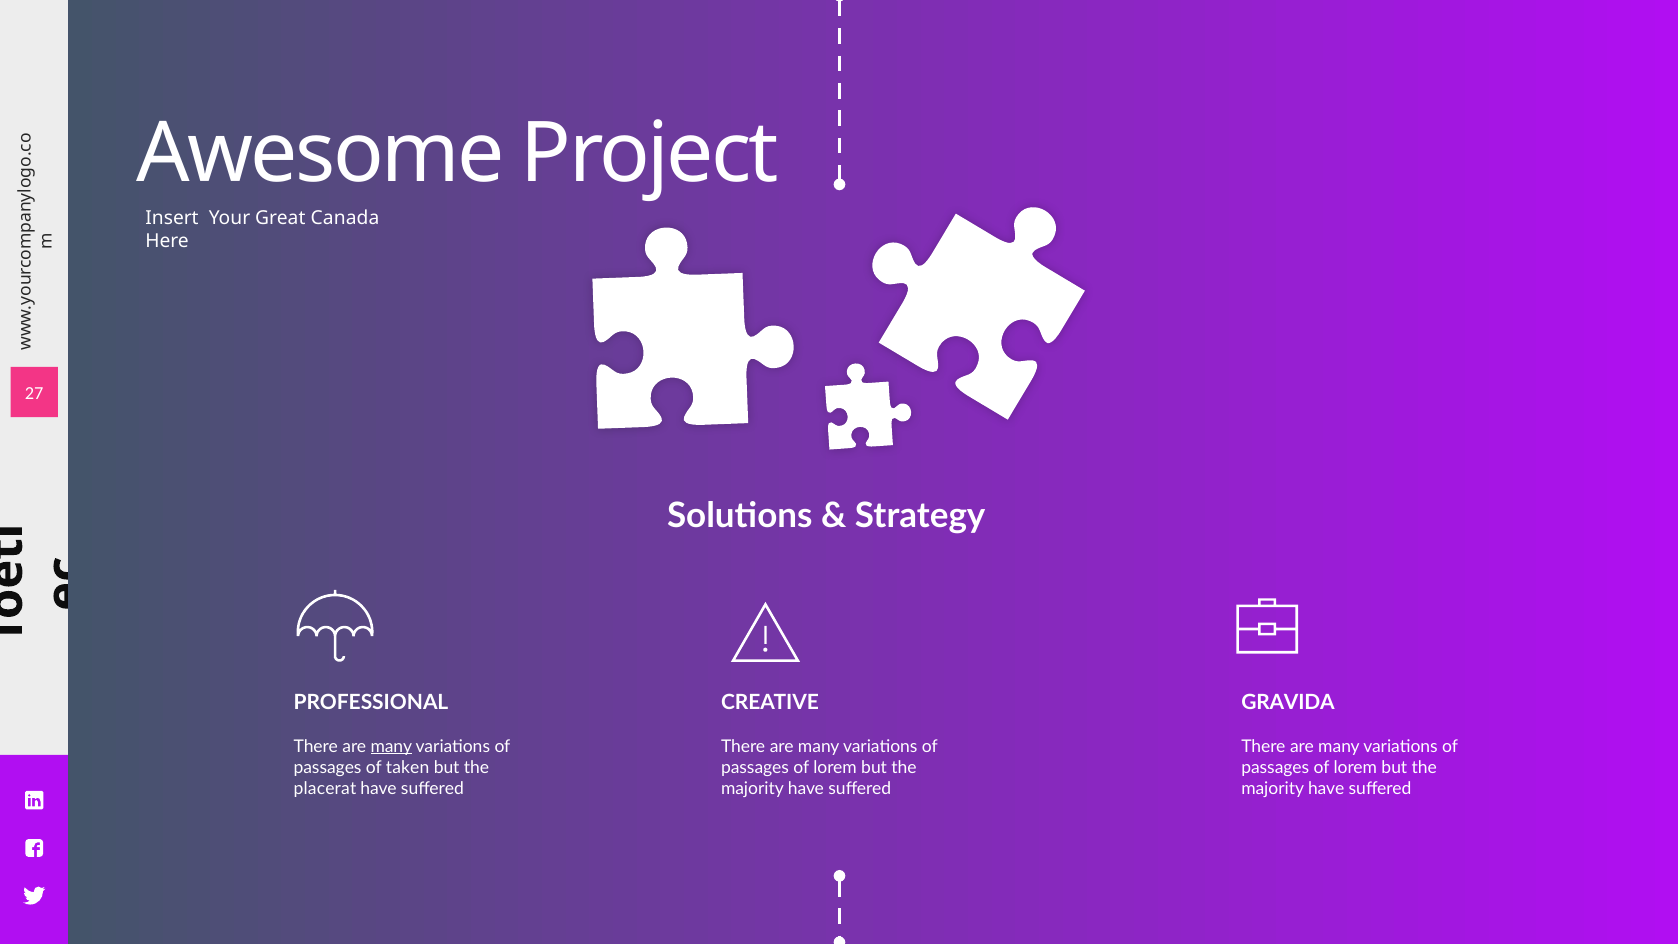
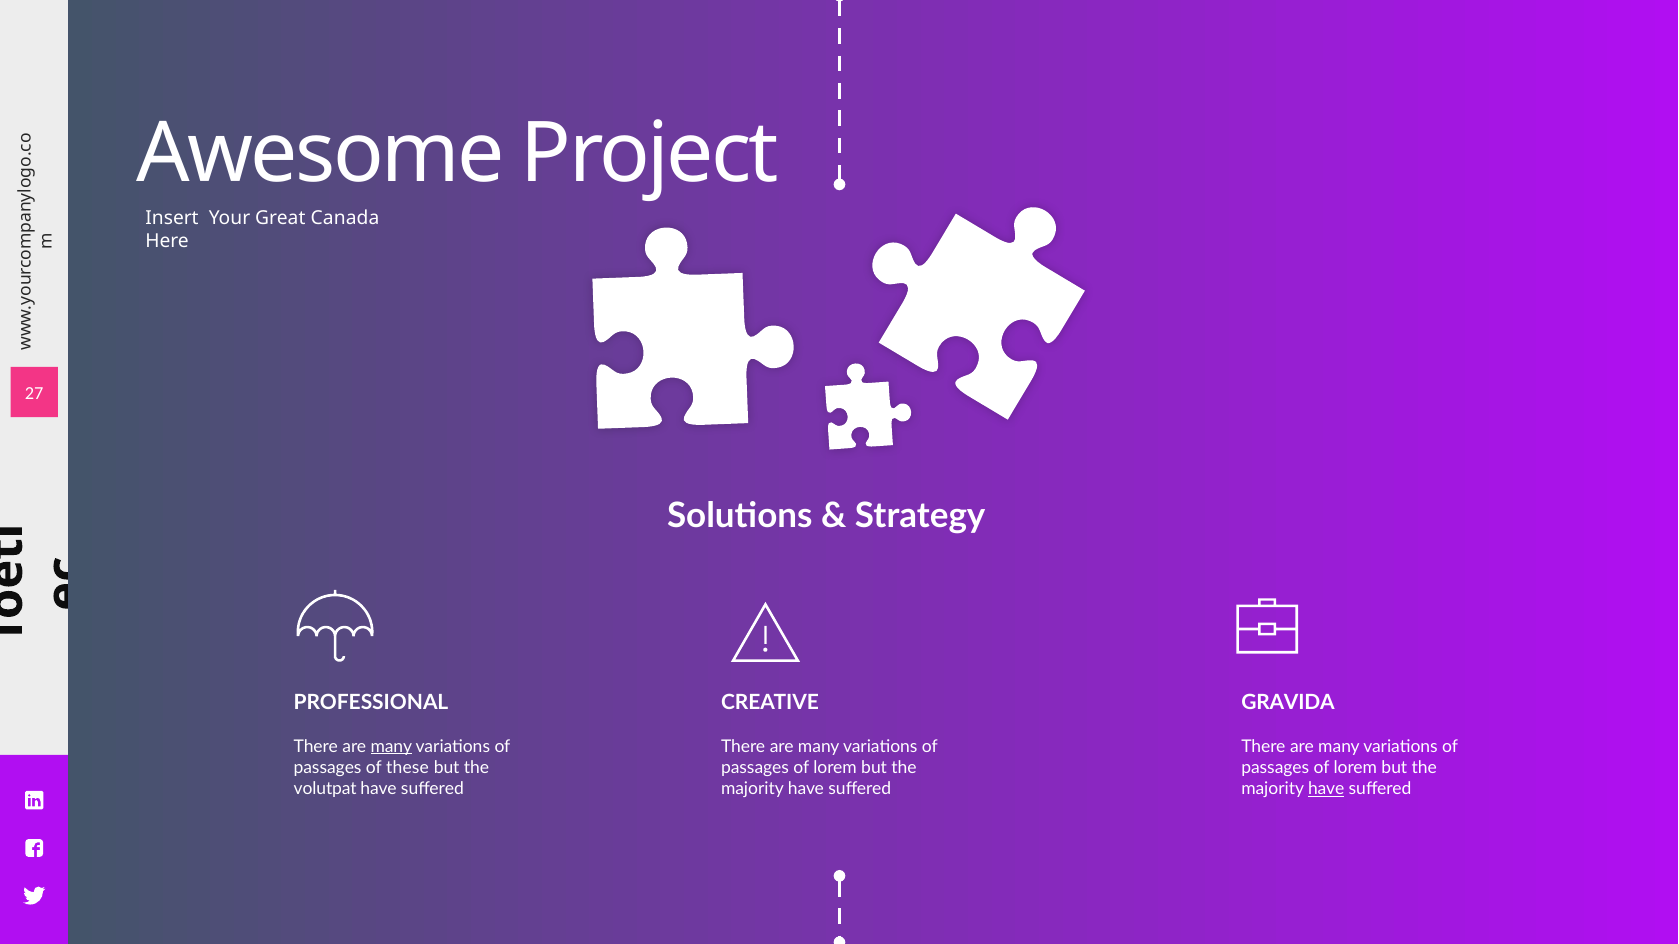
taken: taken -> these
placerat: placerat -> volutpat
have at (1326, 789) underline: none -> present
